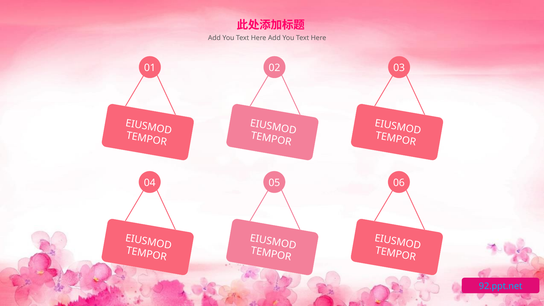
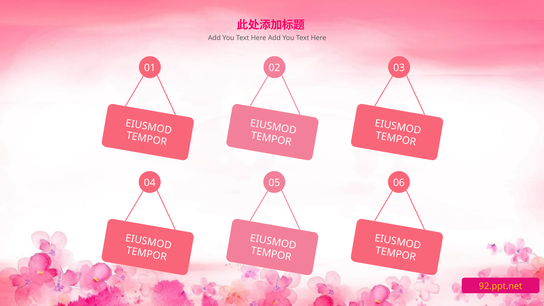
92.ppt.net colour: light blue -> yellow
